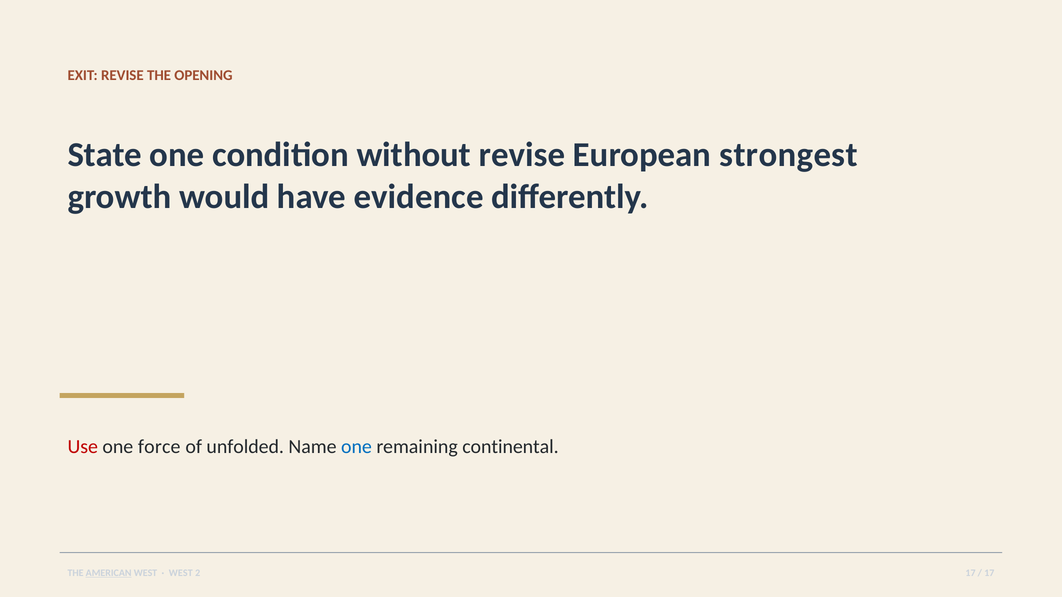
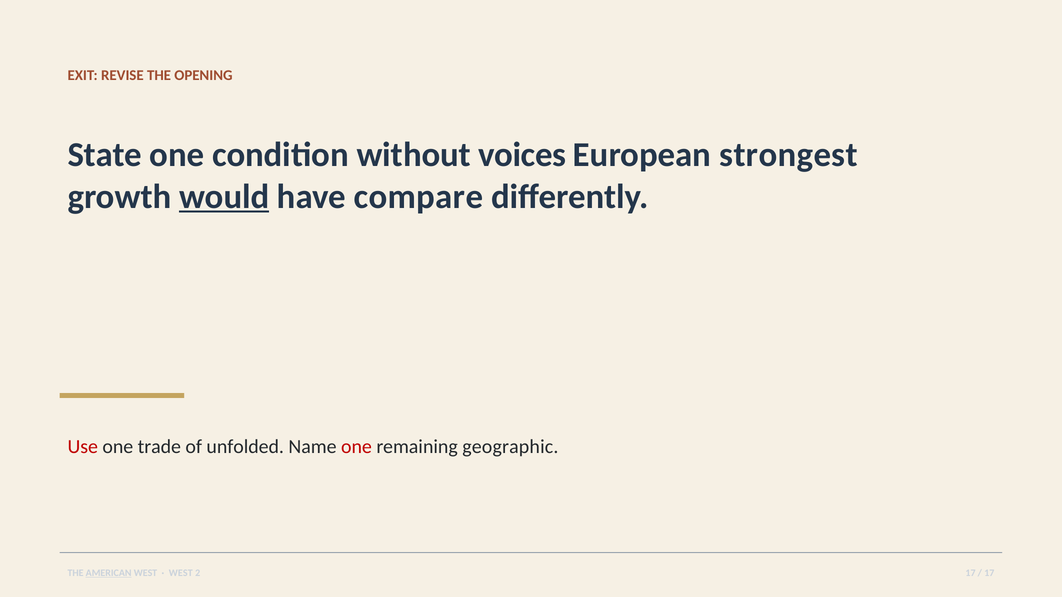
without revise: revise -> voices
would underline: none -> present
evidence: evidence -> compare
force: force -> trade
one at (356, 447) colour: blue -> red
continental: continental -> geographic
